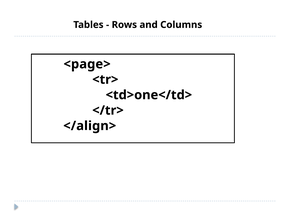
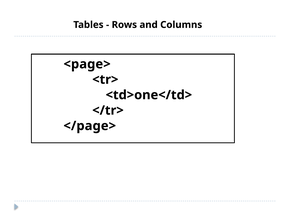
</align>: </align> -> </page>
